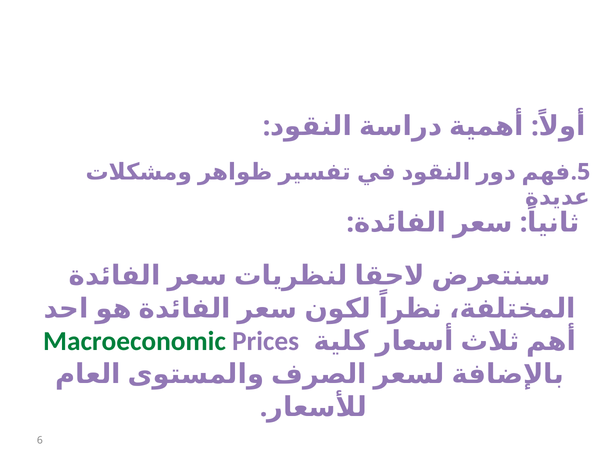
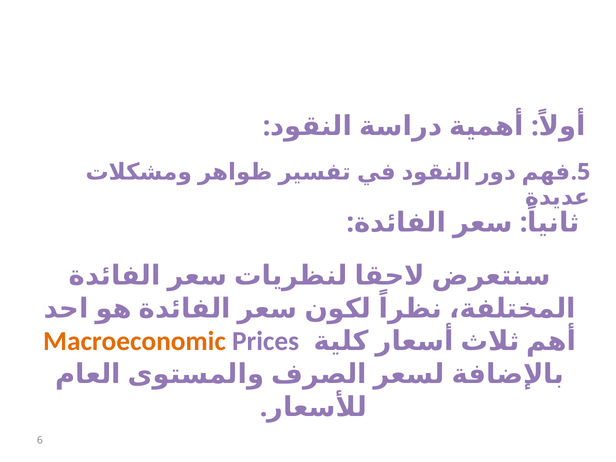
Macroeconomic colour: green -> orange
